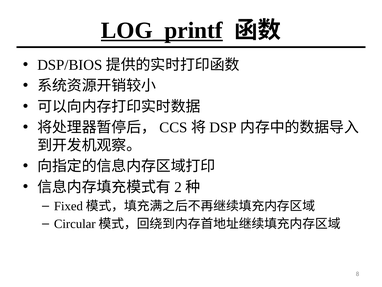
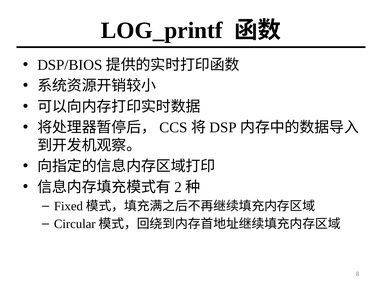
LOG_printf underline: present -> none
